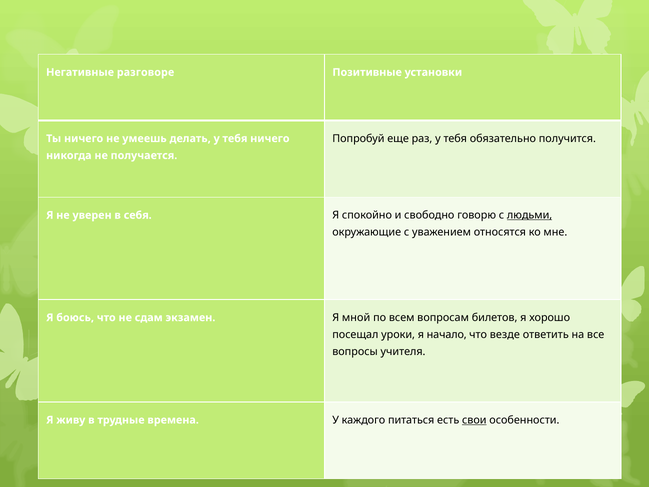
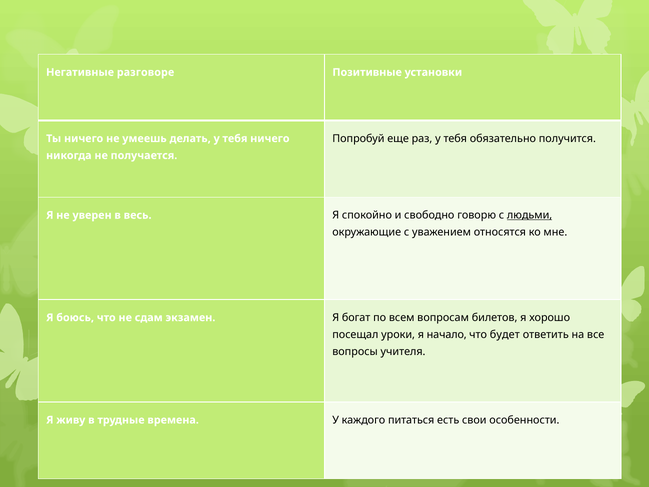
себя: себя -> весь
мной: мной -> богат
везде: везде -> будет
свои underline: present -> none
